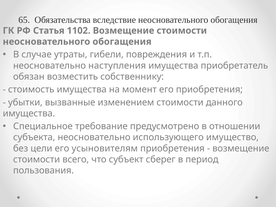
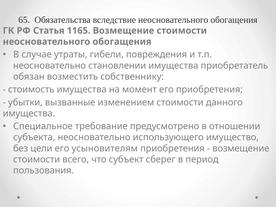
1102: 1102 -> 1165
наступления: наступления -> становлении
